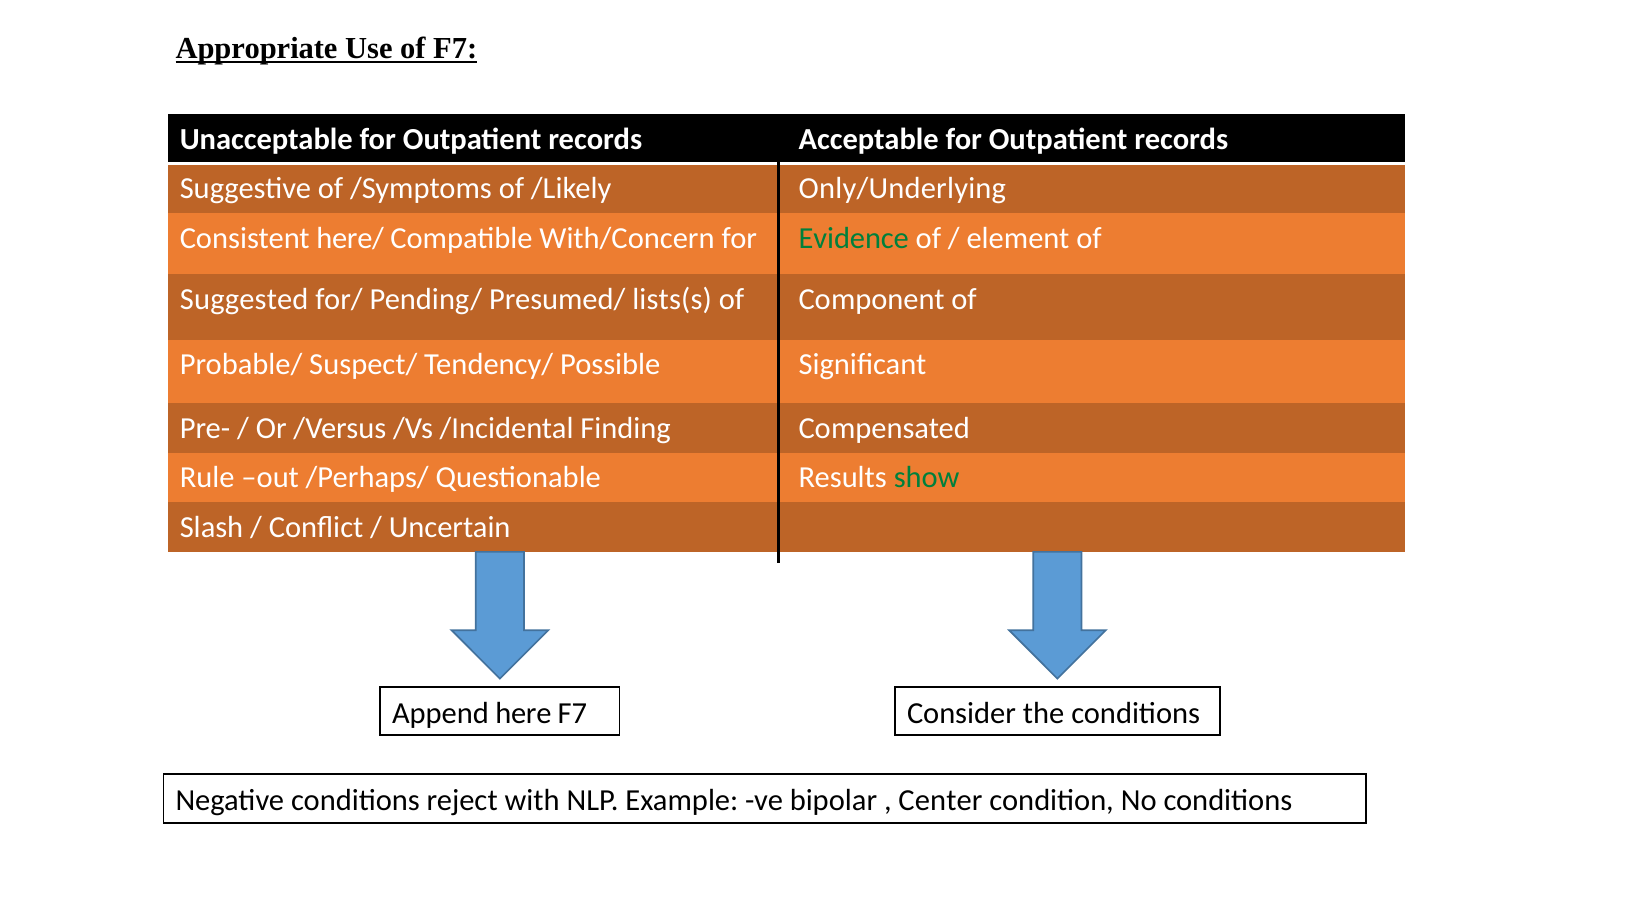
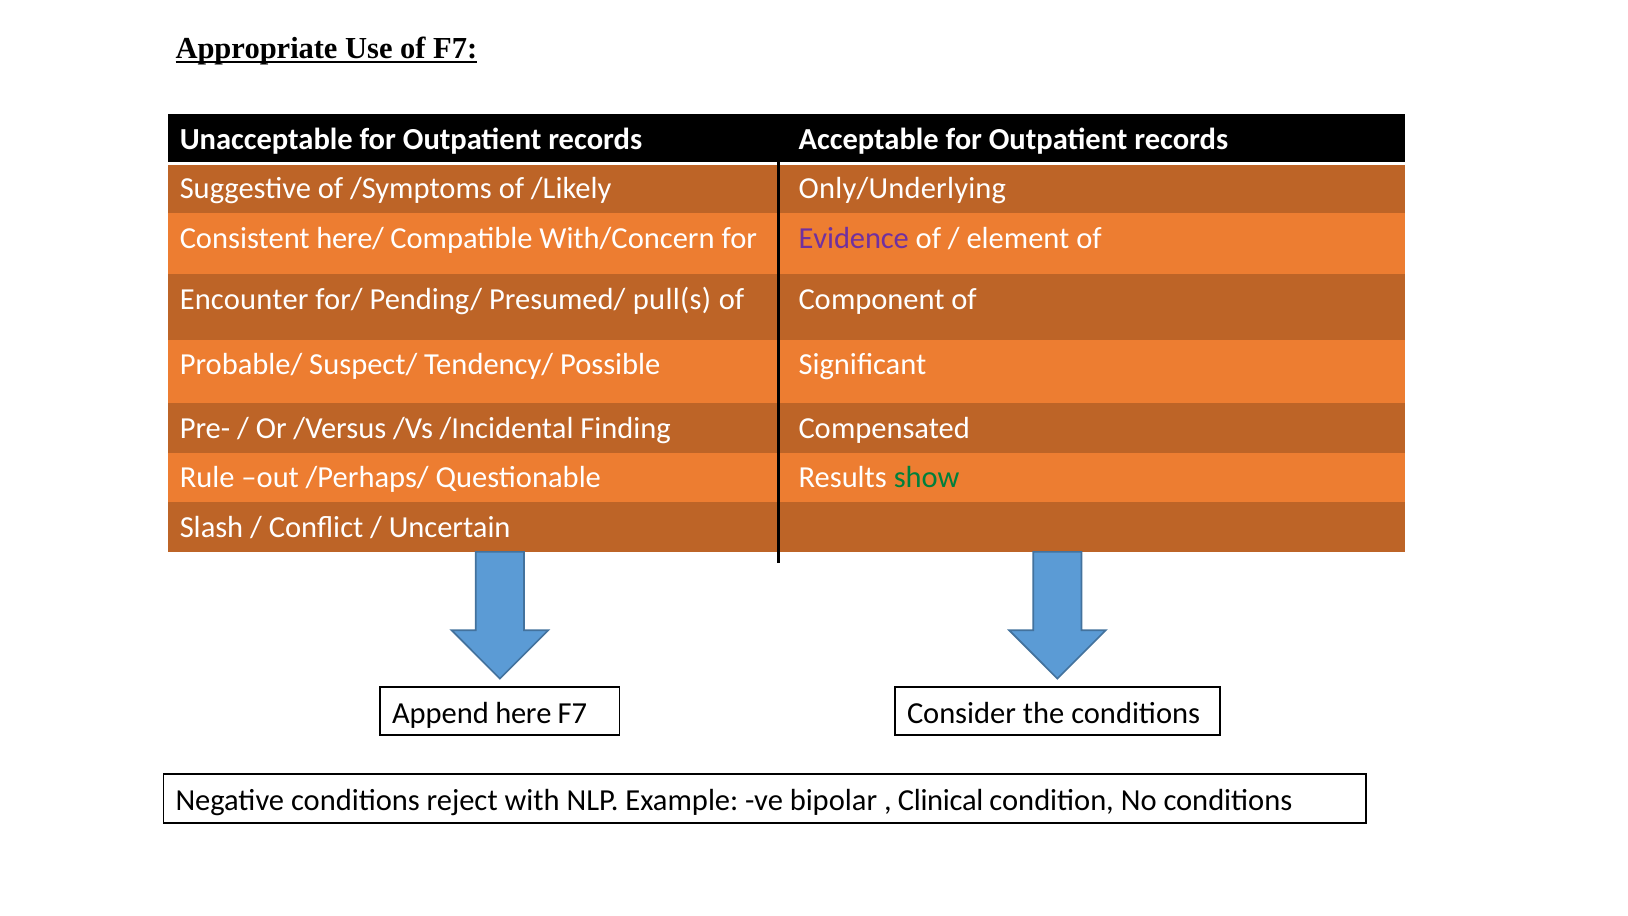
Evidence colour: green -> purple
Suggested: Suggested -> Encounter
lists(s: lists(s -> pull(s
Center: Center -> Clinical
